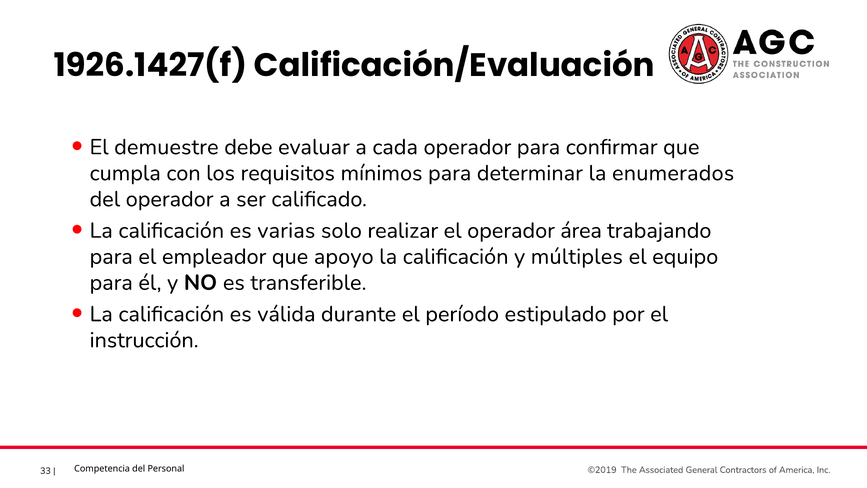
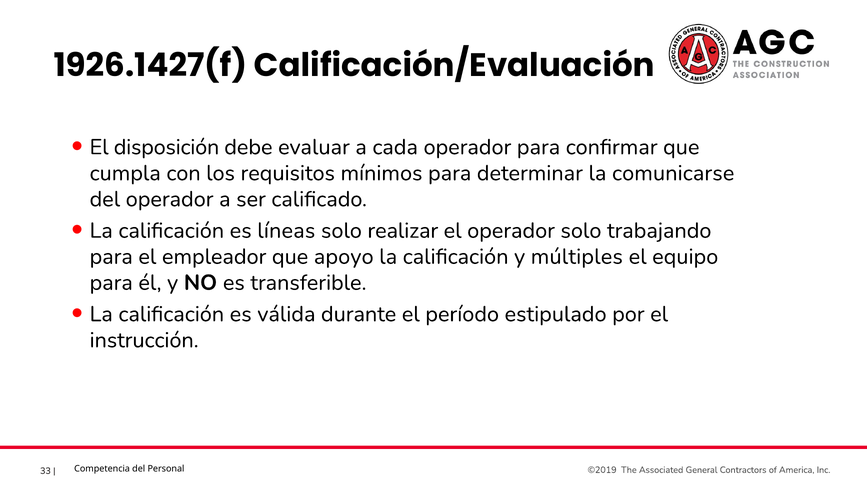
demuestre: demuestre -> disposición
enumerados: enumerados -> comunicarse
varias: varias -> líneas
operador área: área -> solo
